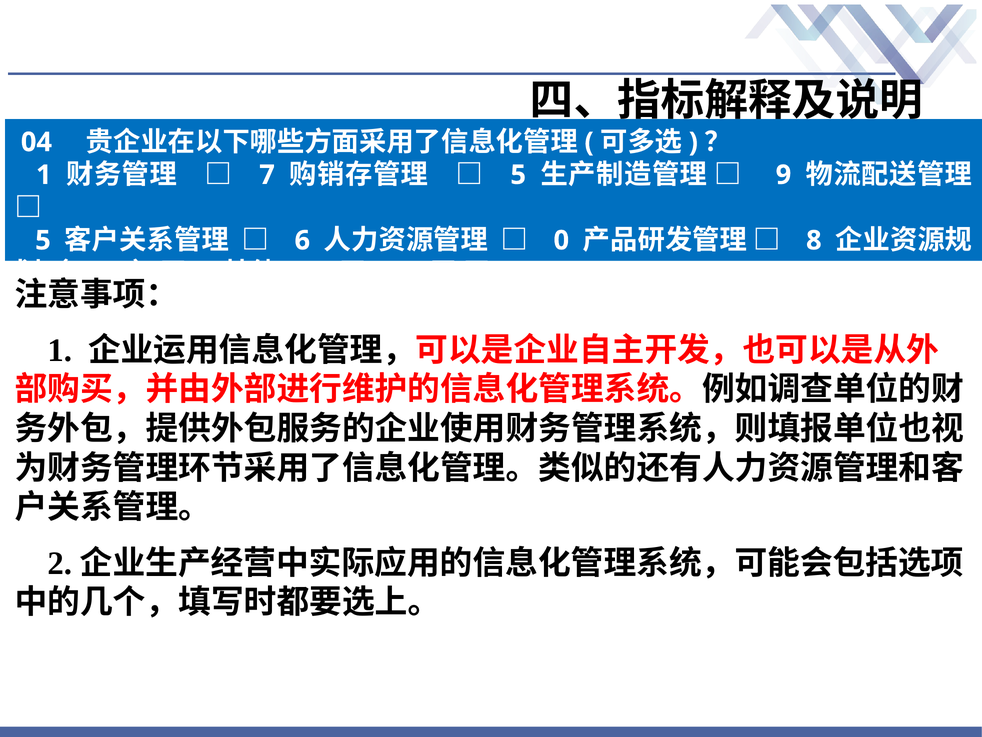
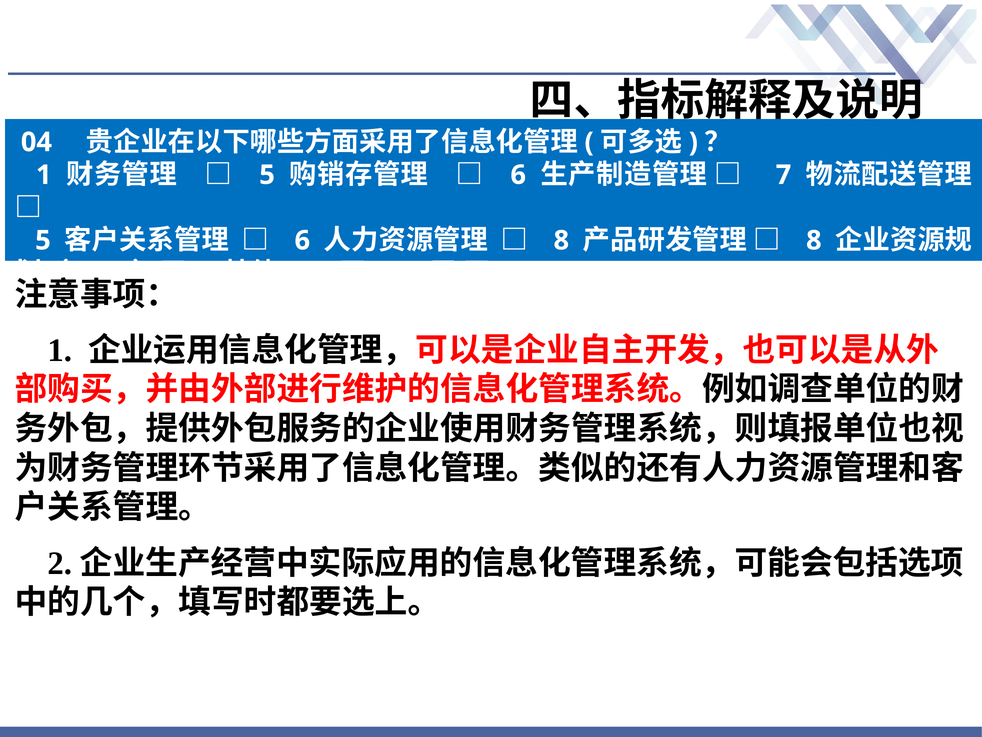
7 at (267, 175): 7 -> 5
5 at (518, 175): 5 -> 6
9 at (783, 175): 9 -> 7
0 at (561, 240): 0 -> 8
